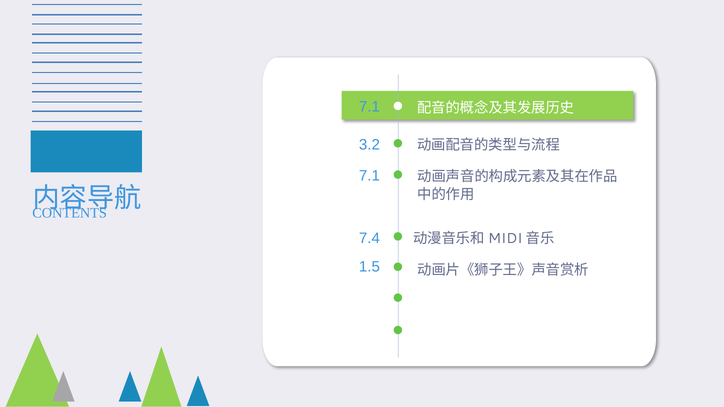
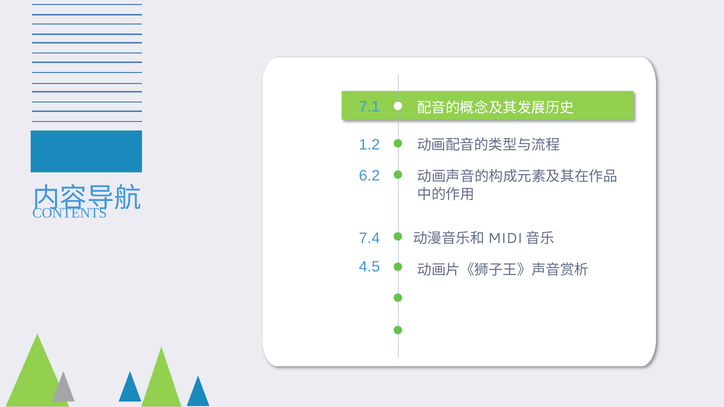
3.2: 3.2 -> 1.2
7.1 at (369, 176): 7.1 -> 6.2
1.5: 1.5 -> 4.5
